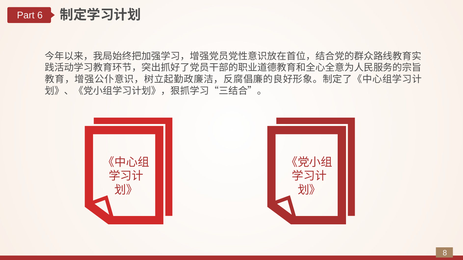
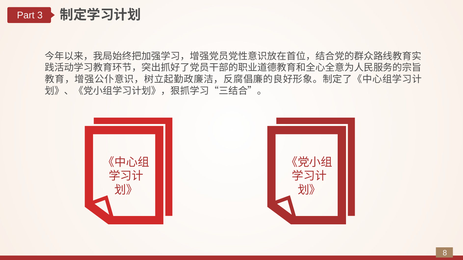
6: 6 -> 3
